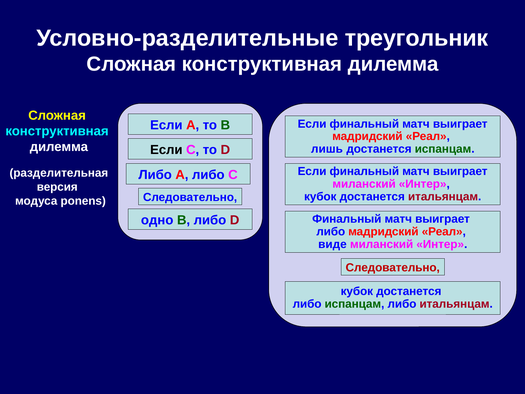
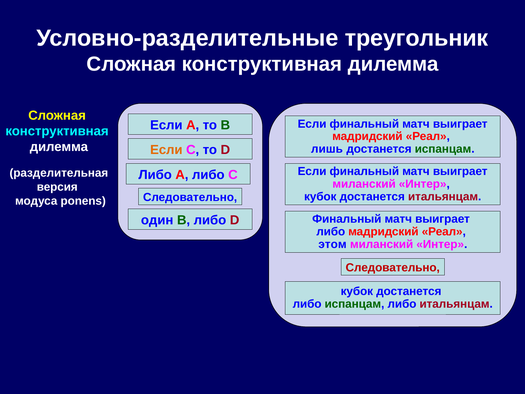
Если at (166, 150) colour: black -> orange
одно: одно -> один
виде: виде -> этом
